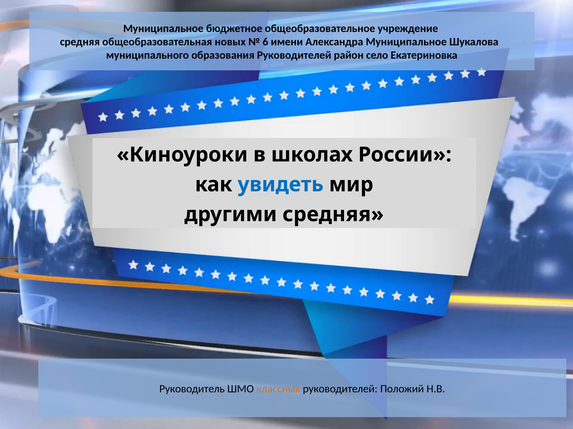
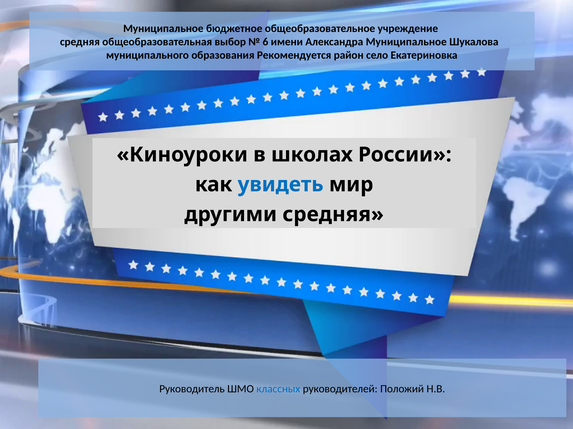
новых: новых -> выбор
образования Руководителей: Руководителей -> Рекомендуется
классных colour: orange -> blue
